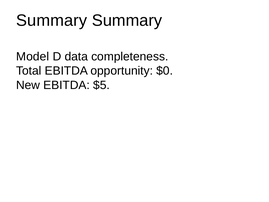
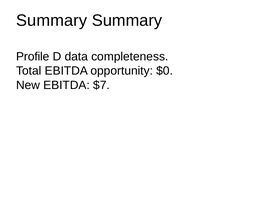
Model: Model -> Profile
$5: $5 -> $7
